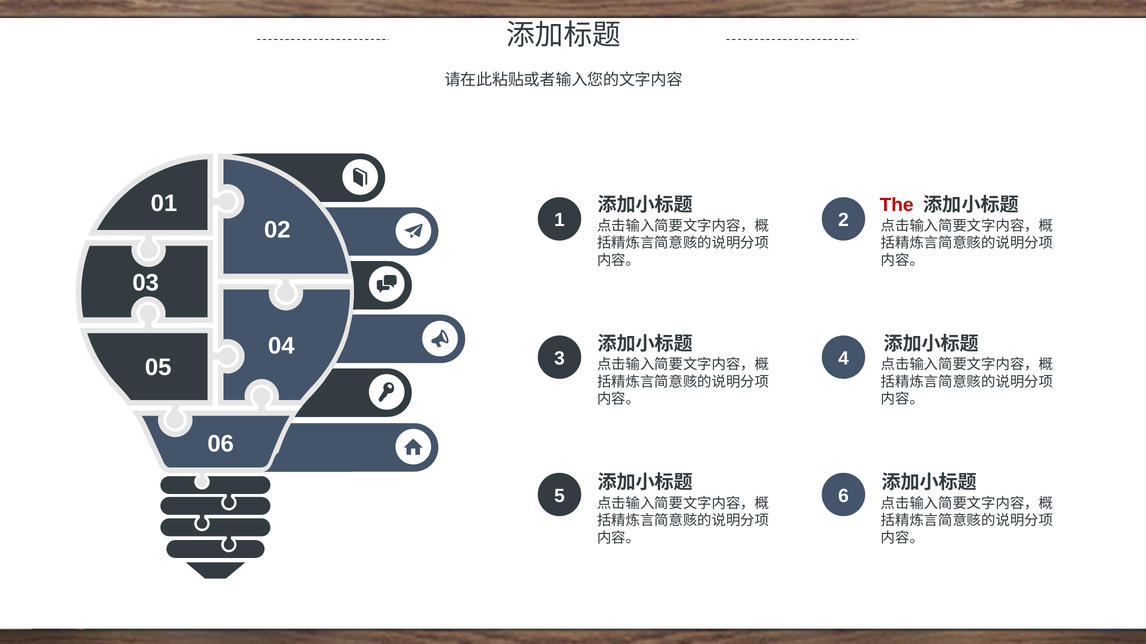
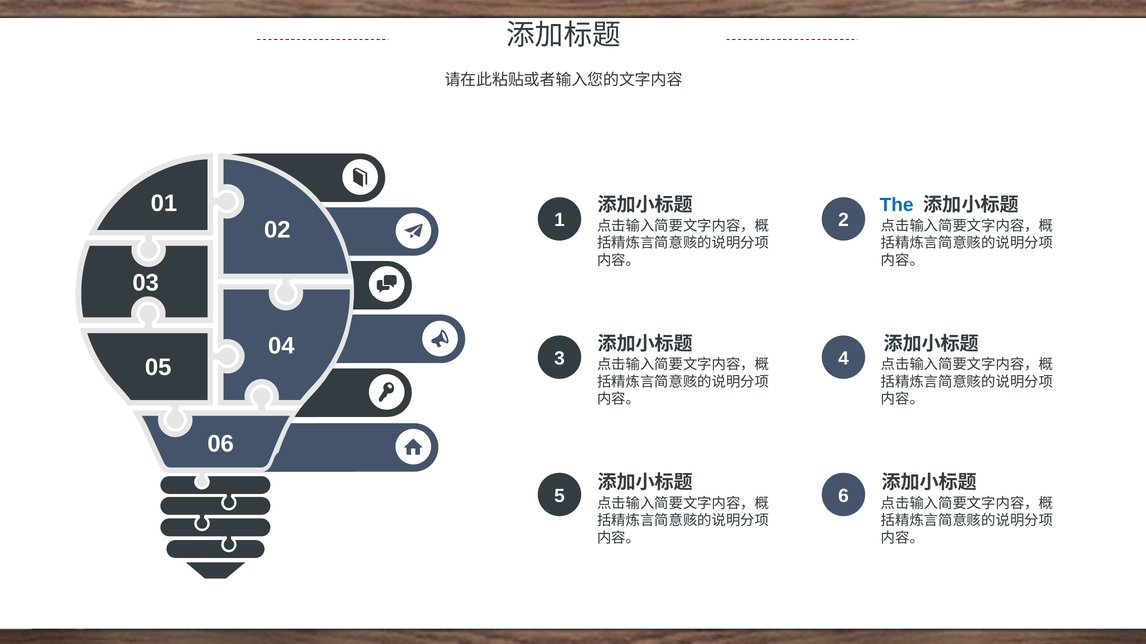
The colour: red -> blue
